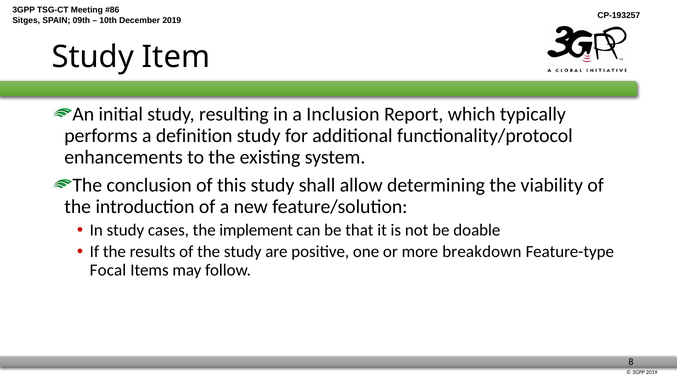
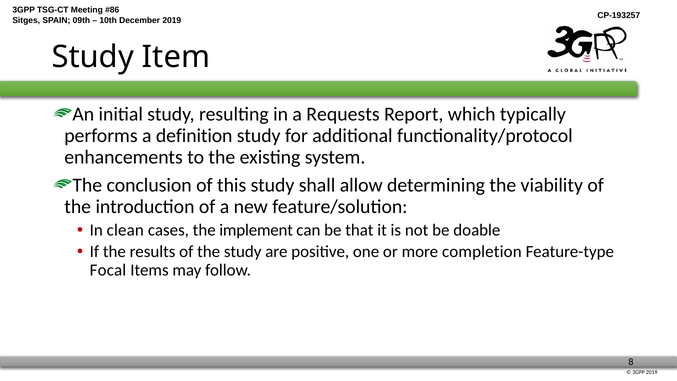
Inclusion: Inclusion -> Requests
In study: study -> clean
breakdown: breakdown -> completion
